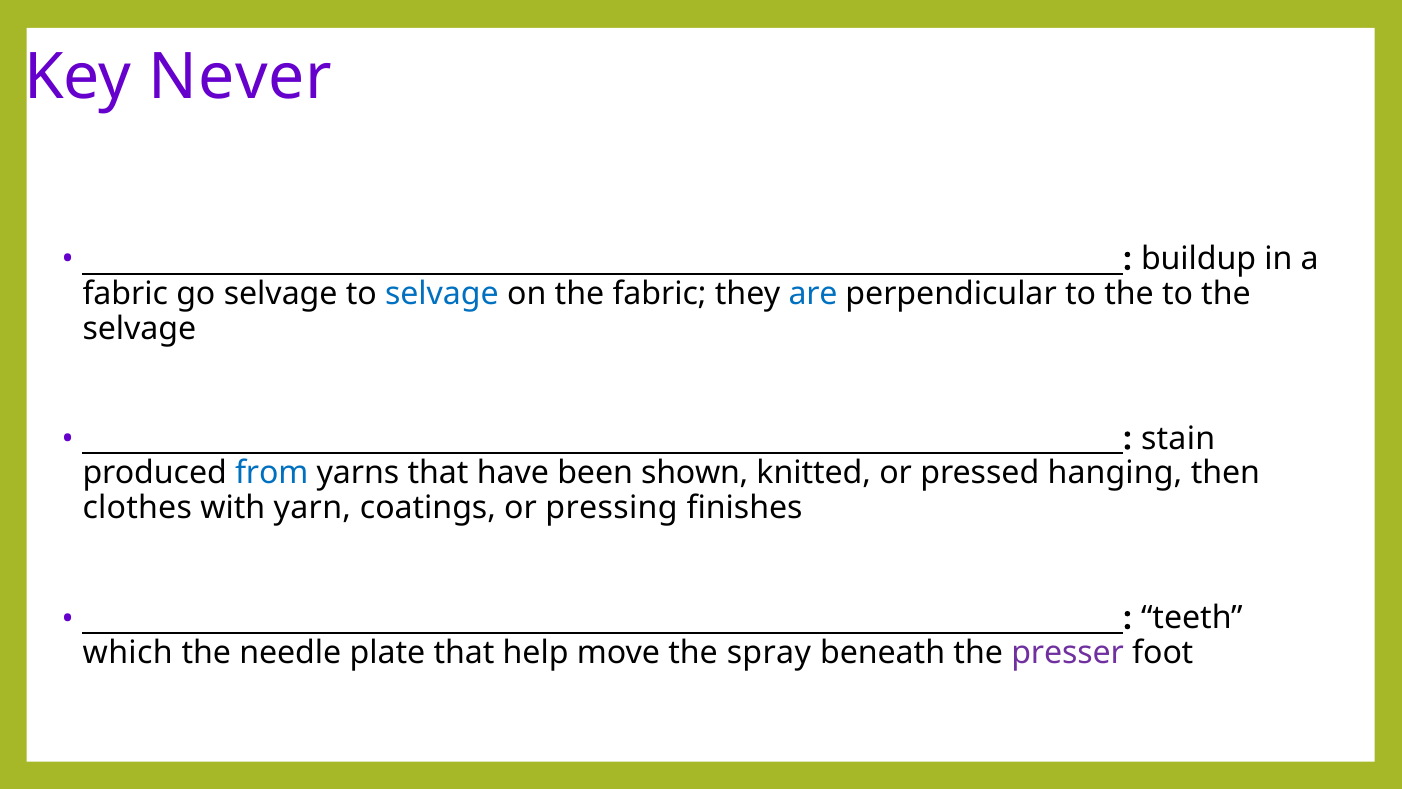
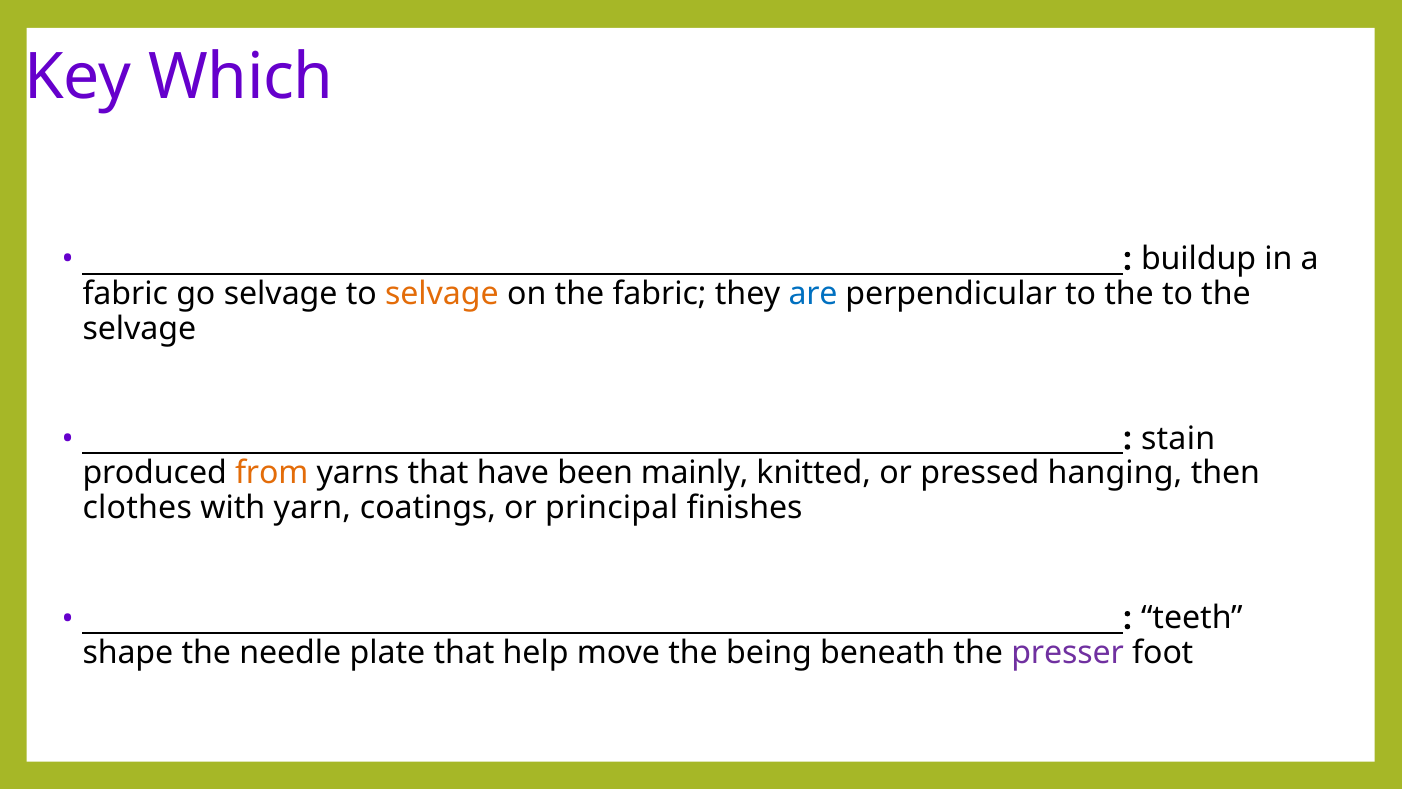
Never: Never -> Which
selvage at (442, 294) colour: blue -> orange
from colour: blue -> orange
shown: shown -> mainly
pressing: pressing -> principal
which: which -> shape
spray: spray -> being
